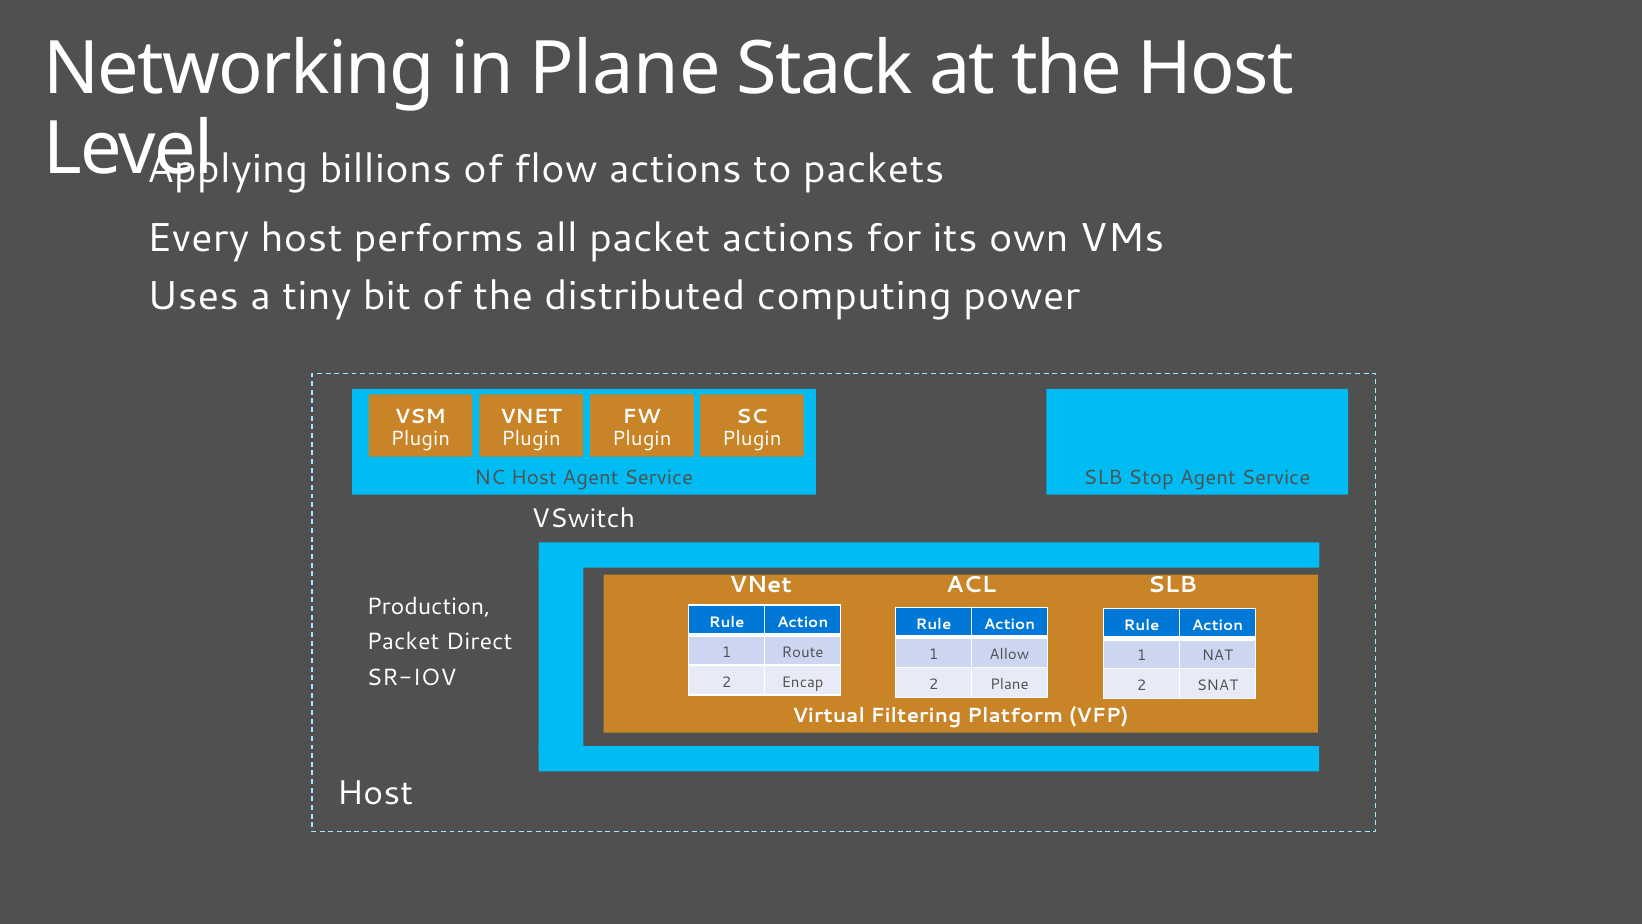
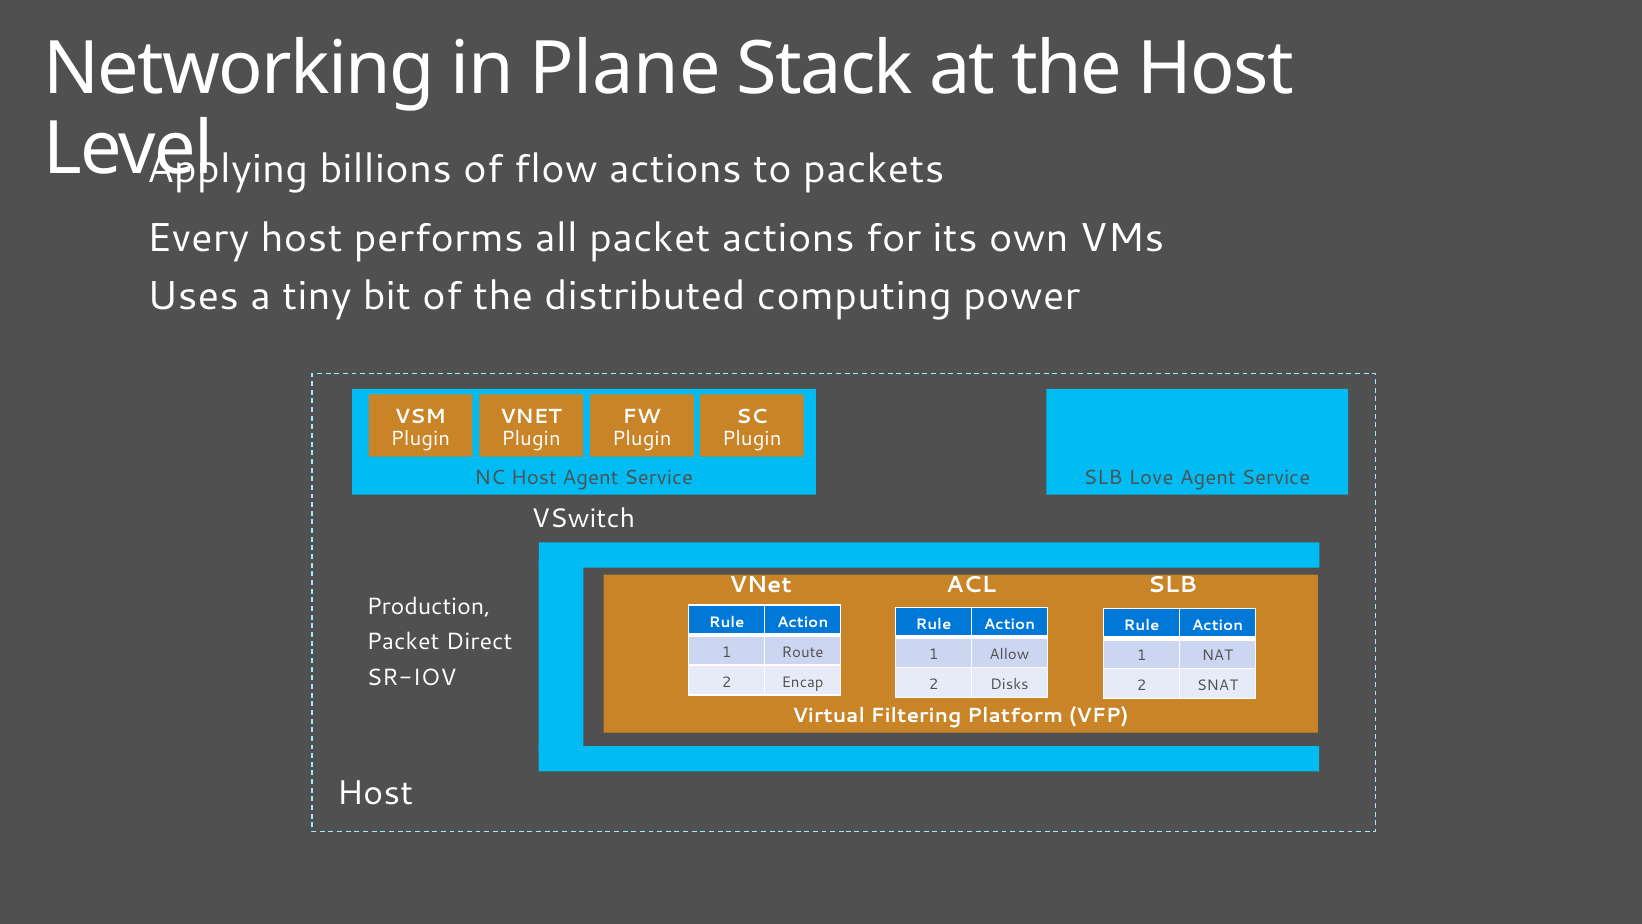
Stop: Stop -> Love
2 Plane: Plane -> Disks
